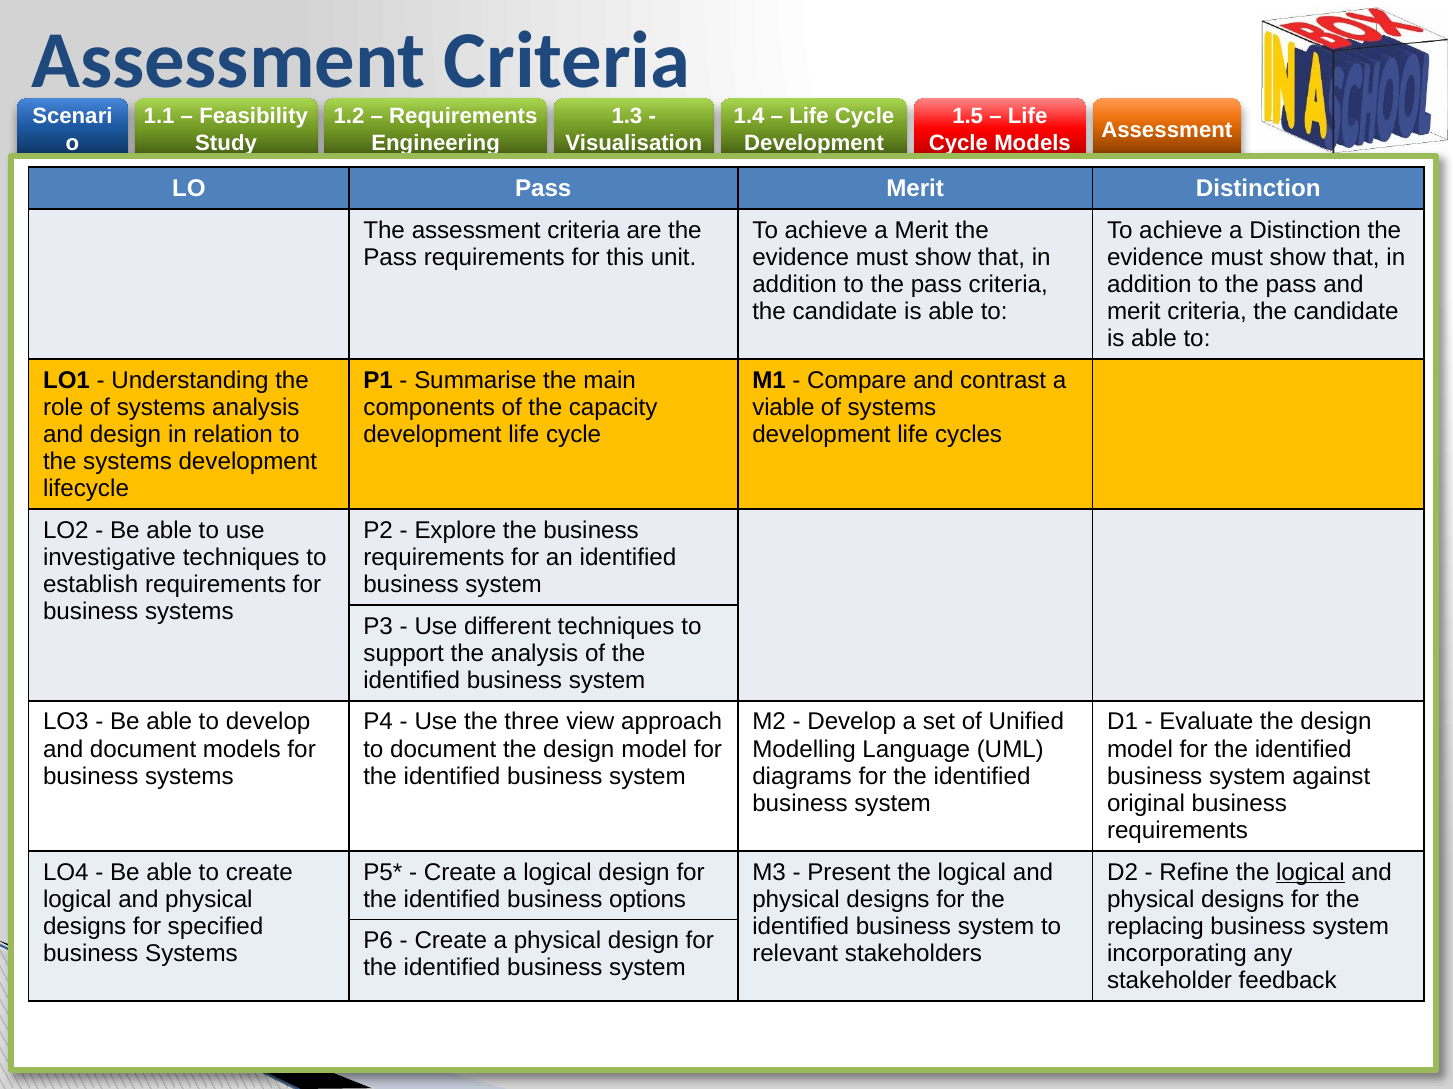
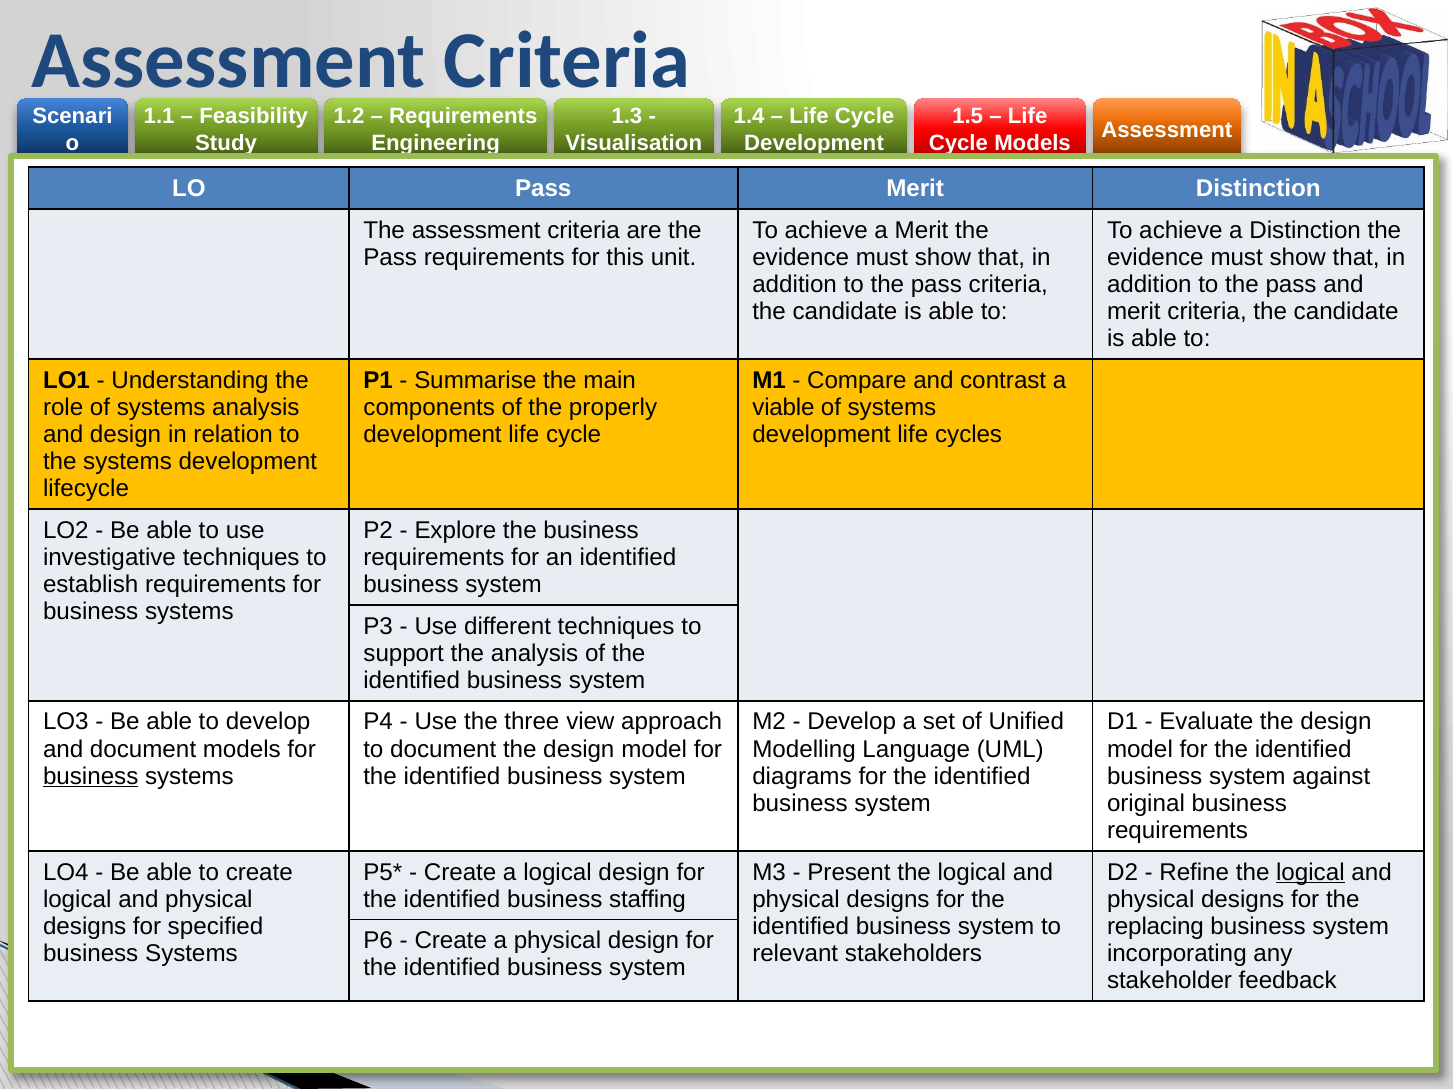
capacity: capacity -> properly
business at (91, 777) underline: none -> present
options: options -> staffing
